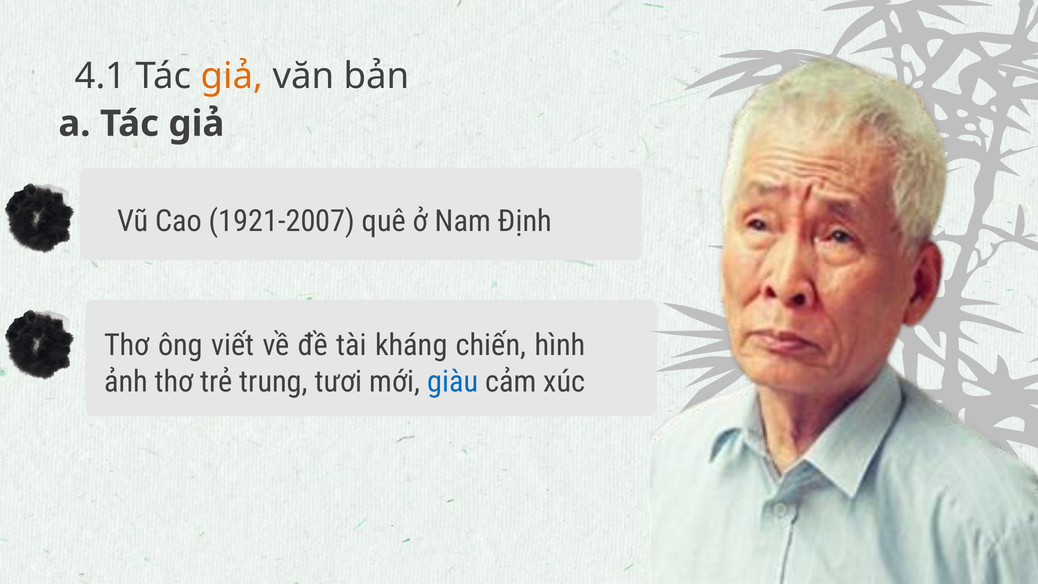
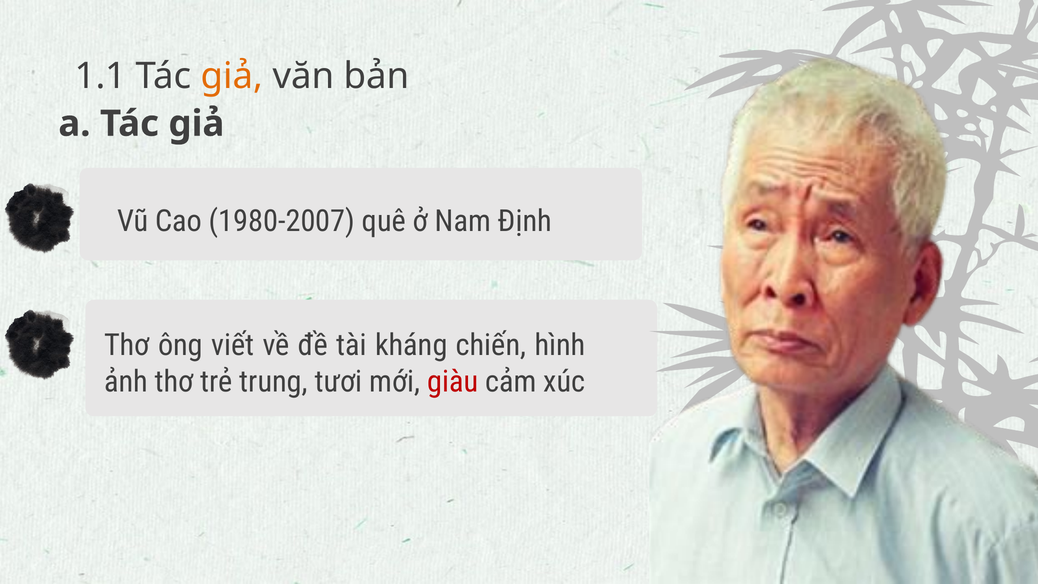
4.1: 4.1 -> 1.1
1921-2007: 1921-2007 -> 1980-2007
giàu colour: blue -> red
